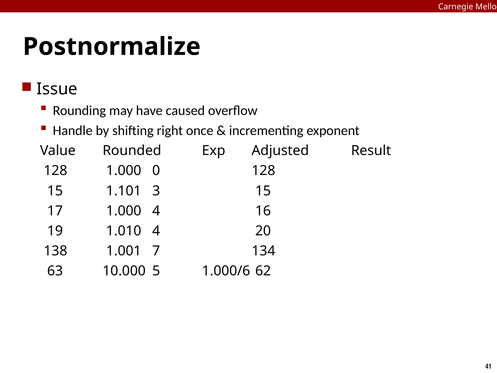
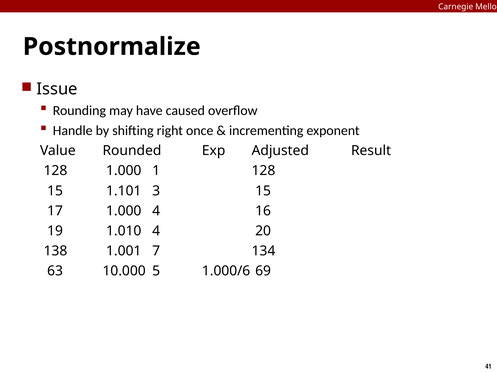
0: 0 -> 1
62: 62 -> 69
